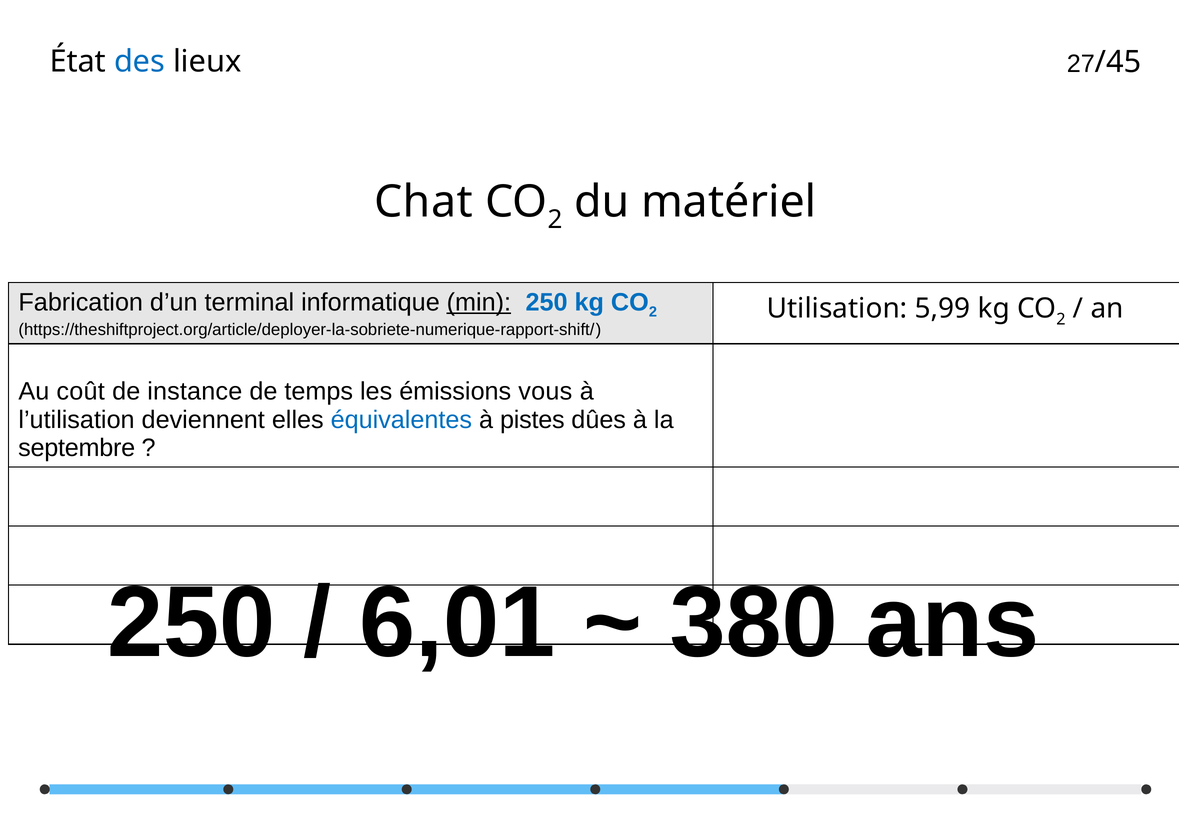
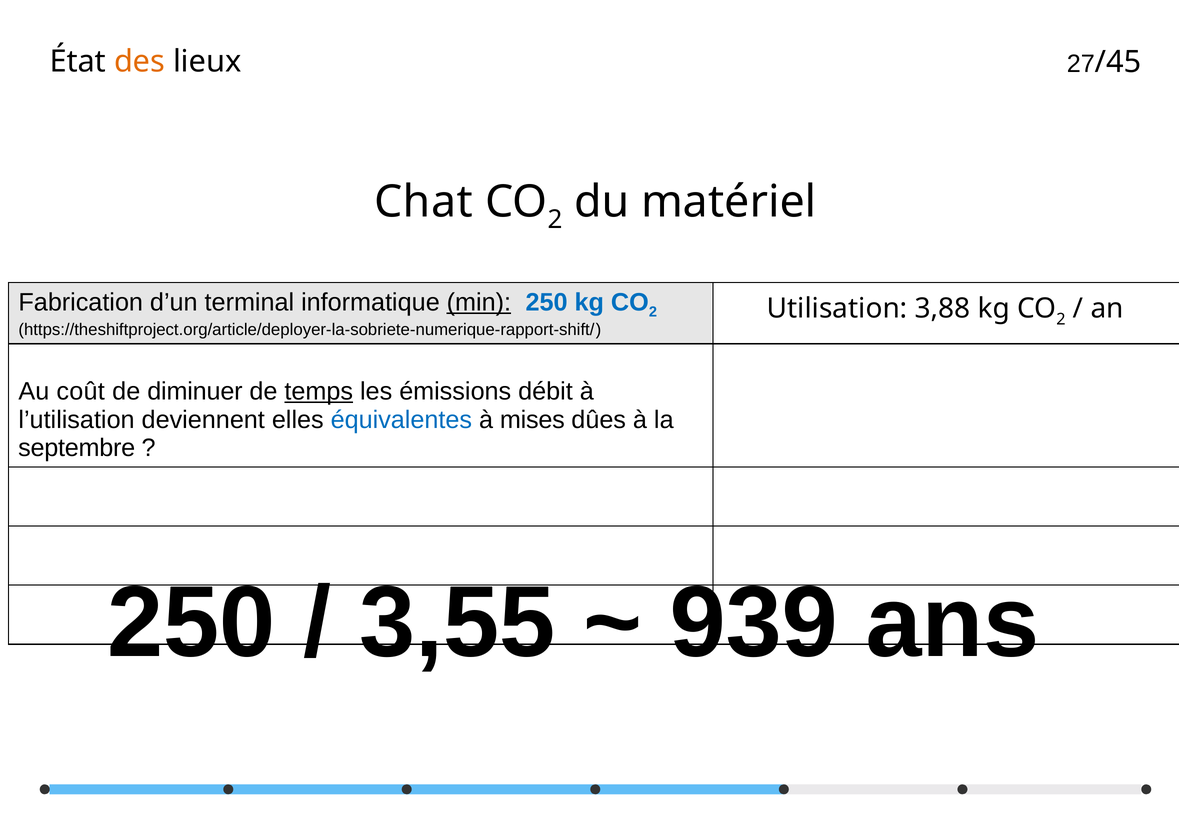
des colour: blue -> orange
5,99: 5,99 -> 3,88
instance: instance -> diminuer
temps underline: none -> present
vous: vous -> débit
pistes: pistes -> mises
6,01: 6,01 -> 3,55
380: 380 -> 939
